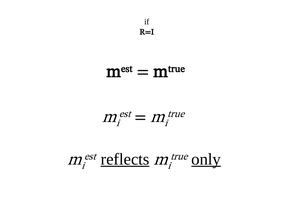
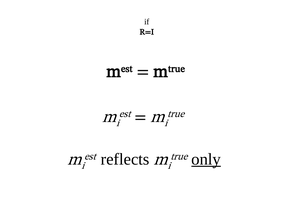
reflects underline: present -> none
